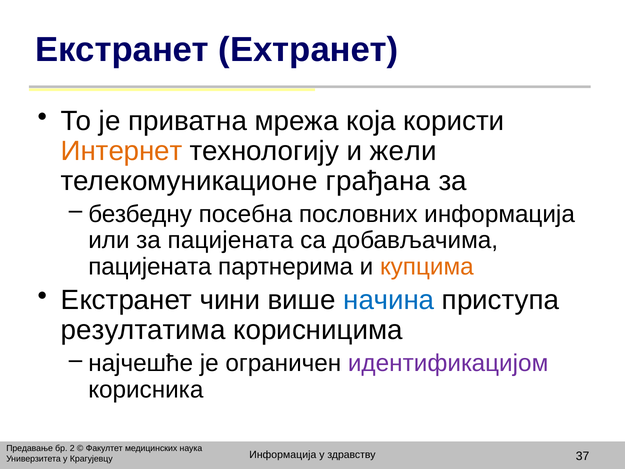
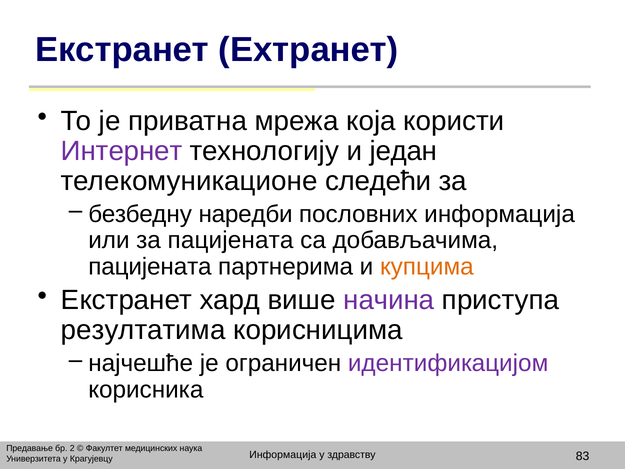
Интернет colour: orange -> purple
жели: жели -> један
грађана: грађана -> следећи
посебна: посебна -> наредби
чини: чини -> хард
начина colour: blue -> purple
37: 37 -> 83
